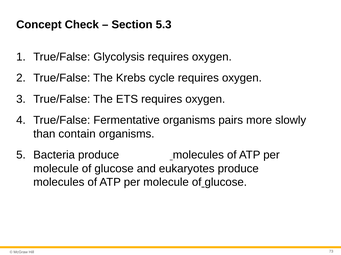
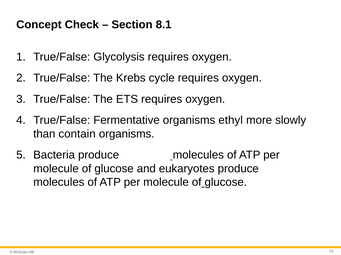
5.3: 5.3 -> 8.1
pairs: pairs -> ethyl
